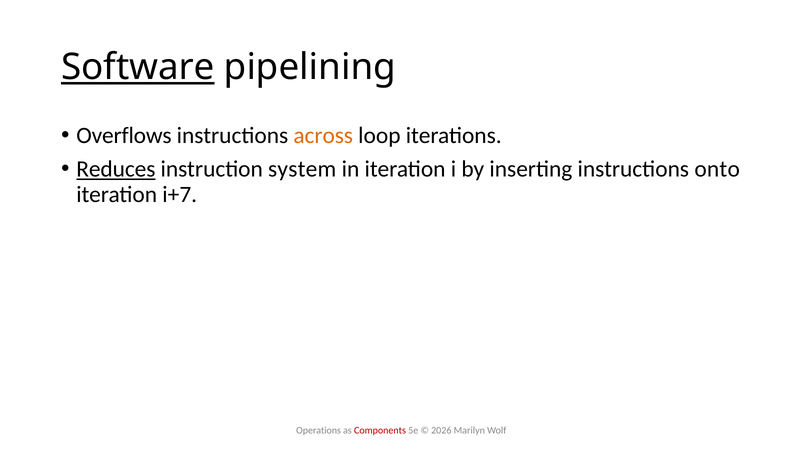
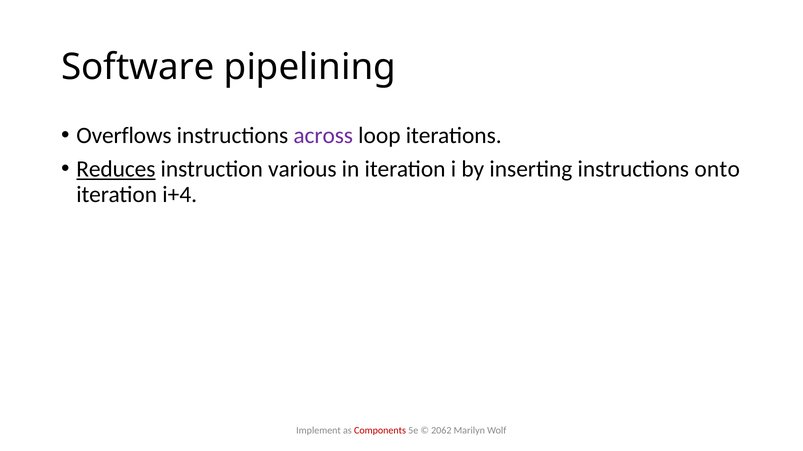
Software underline: present -> none
across colour: orange -> purple
system: system -> various
i+7: i+7 -> i+4
Operations: Operations -> Implement
2026: 2026 -> 2062
